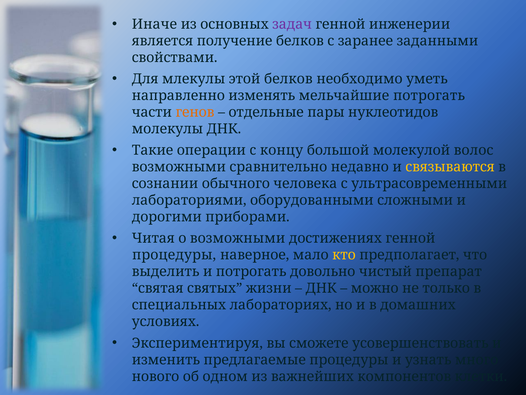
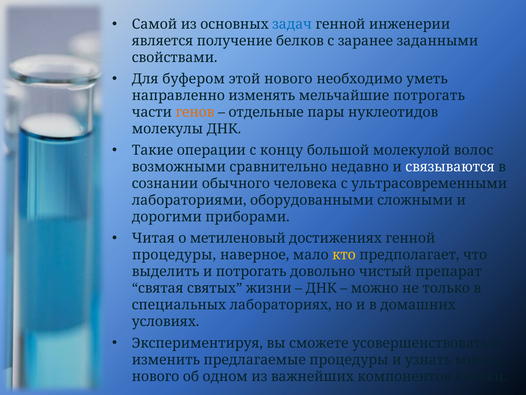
Иначе: Иначе -> Самой
задач colour: purple -> blue
млекулы: млекулы -> буфером
этой белков: белков -> нового
связываются colour: yellow -> white
о возможными: возможными -> метиленовый
